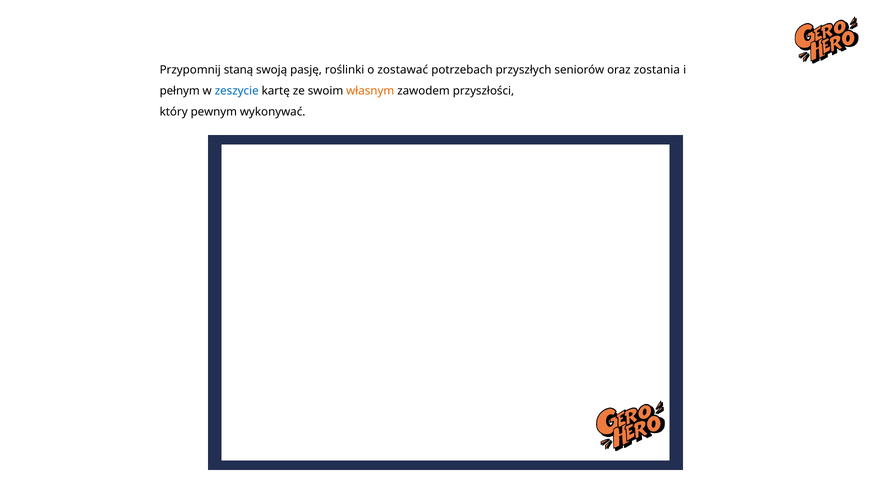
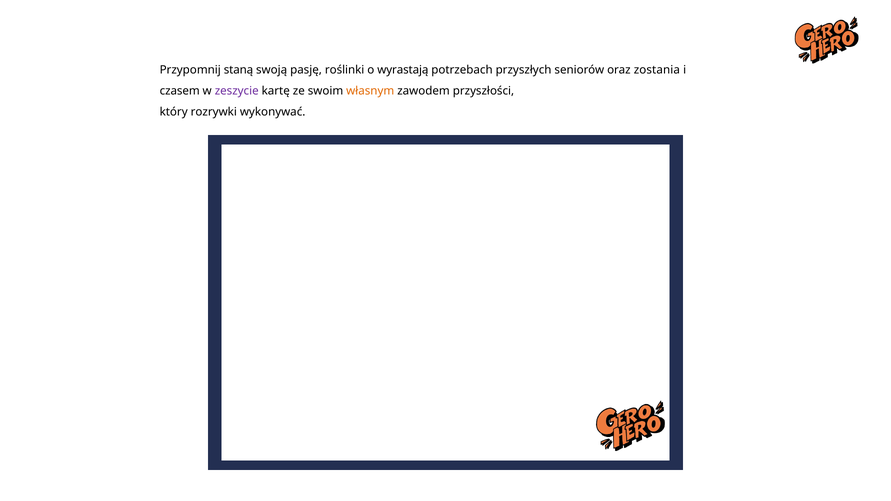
zostawać: zostawać -> wyrastają
pełnym: pełnym -> czasem
zeszycie colour: blue -> purple
pewnym: pewnym -> rozrywki
